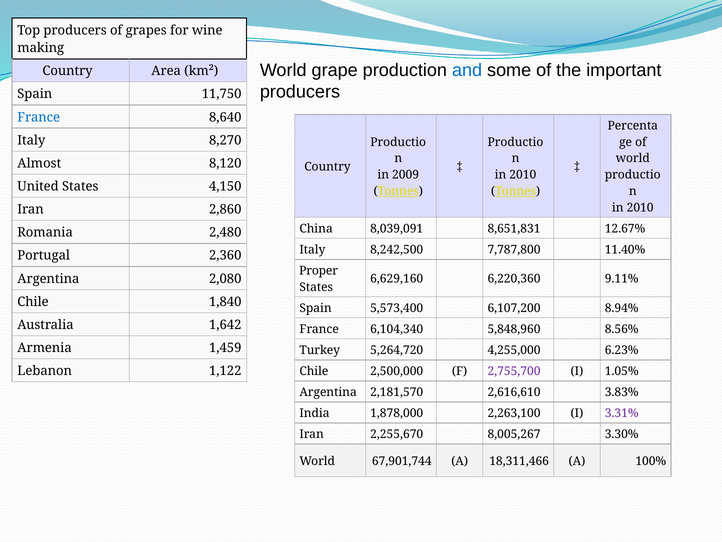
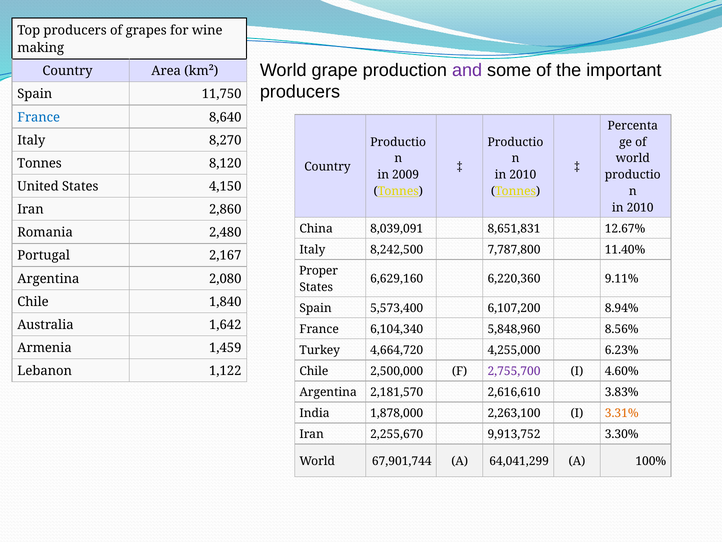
and colour: blue -> purple
Almost at (39, 163): Almost -> Tonnes
2,360: 2,360 -> 2,167
5,264,720: 5,264,720 -> 4,664,720
1.05%: 1.05% -> 4.60%
3.31% colour: purple -> orange
8,005,267: 8,005,267 -> 9,913,752
18,311,466: 18,311,466 -> 64,041,299
